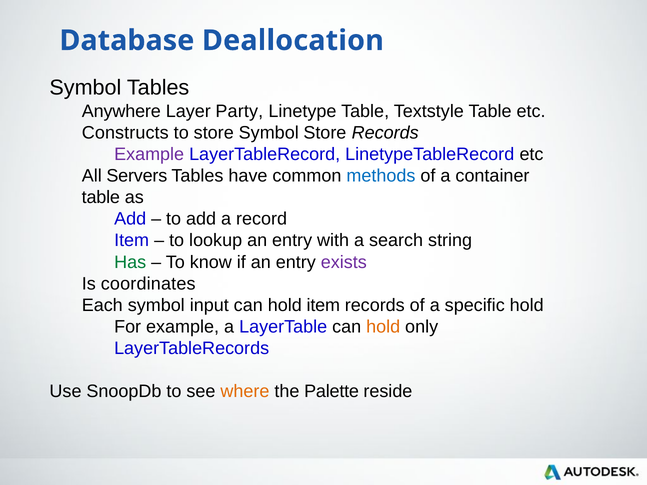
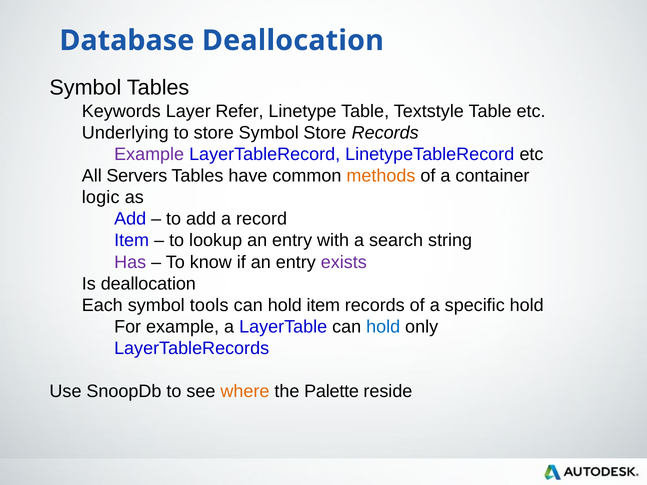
Anywhere: Anywhere -> Keywords
Party: Party -> Refer
Constructs: Constructs -> Underlying
methods colour: blue -> orange
table at (101, 198): table -> logic
Has colour: green -> purple
Is coordinates: coordinates -> deallocation
input: input -> tools
hold at (383, 327) colour: orange -> blue
